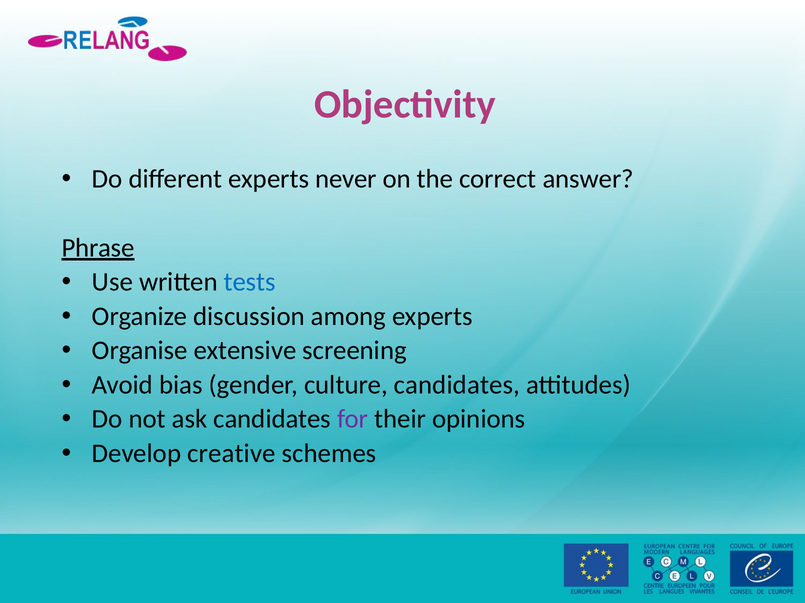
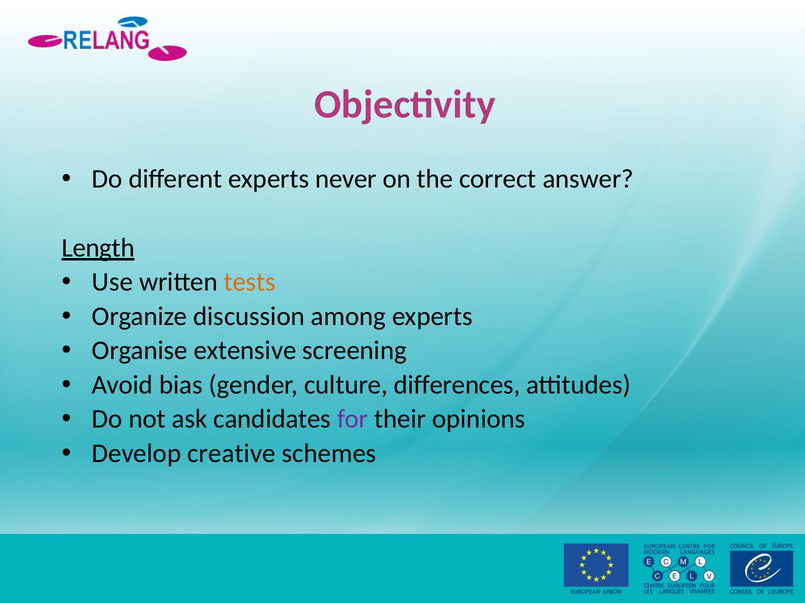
Phrase: Phrase -> Length
tests colour: blue -> orange
culture candidates: candidates -> differences
